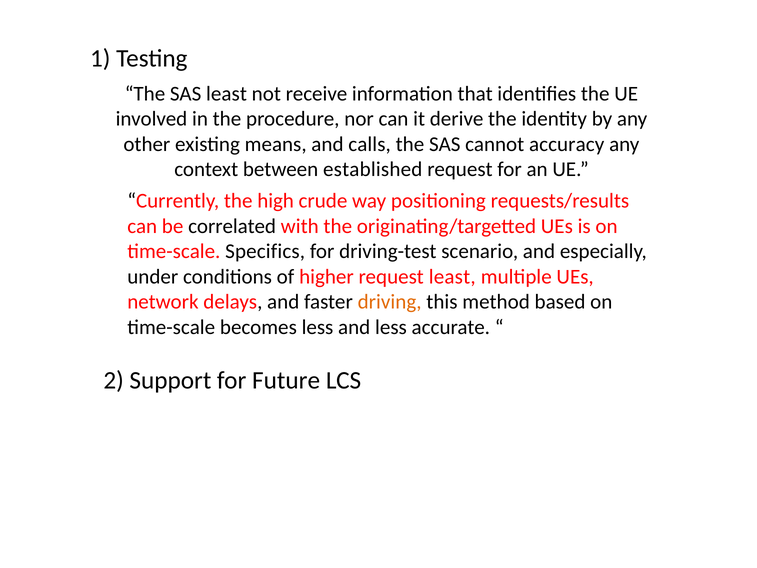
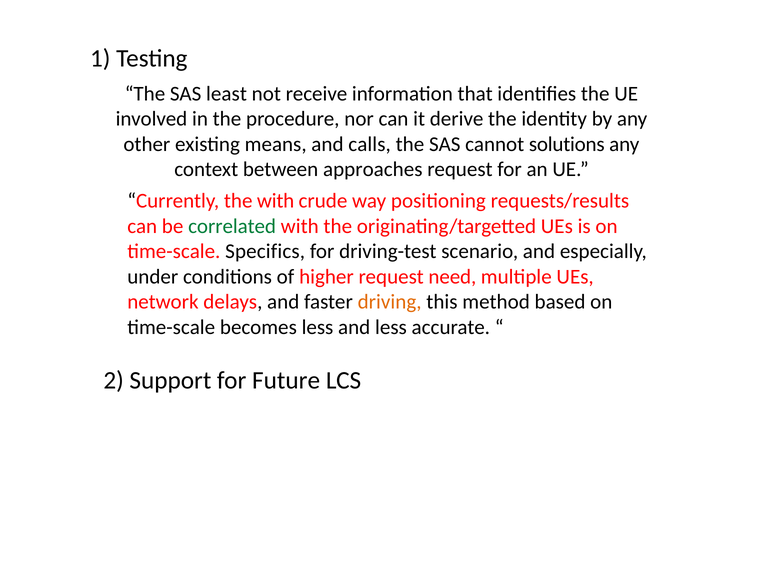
accuracy: accuracy -> solutions
established: established -> approaches
the high: high -> with
correlated colour: black -> green
request least: least -> need
